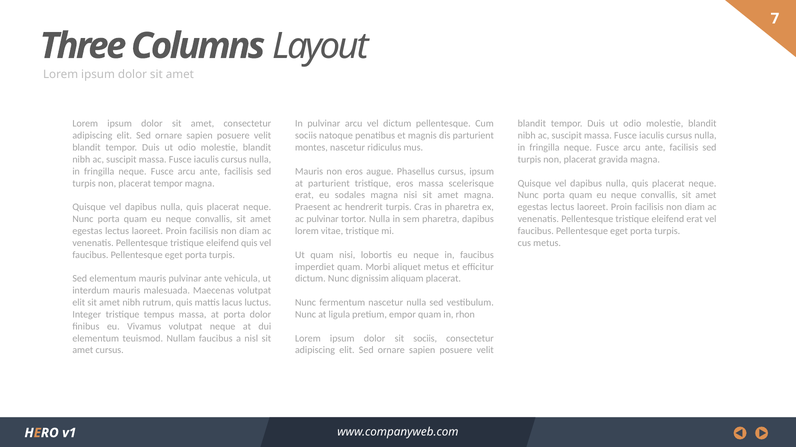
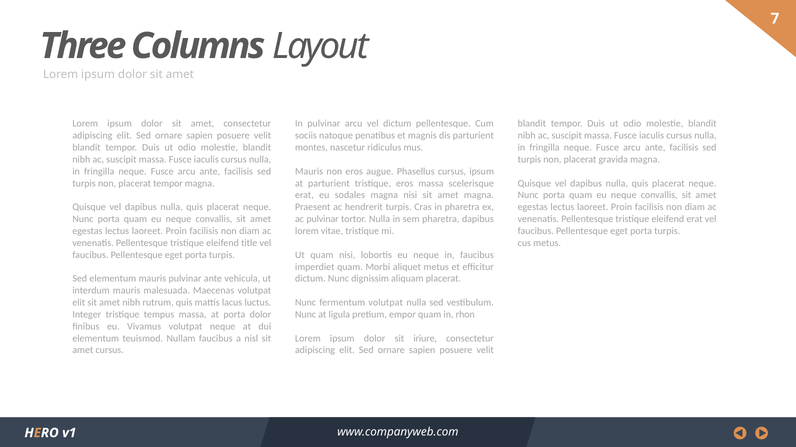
eleifend quis: quis -> title
fermentum nascetur: nascetur -> volutpat
sit sociis: sociis -> iriure
